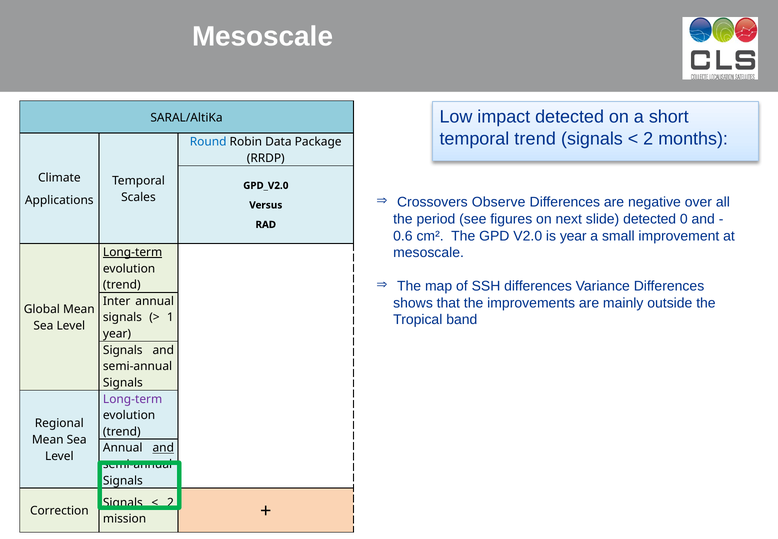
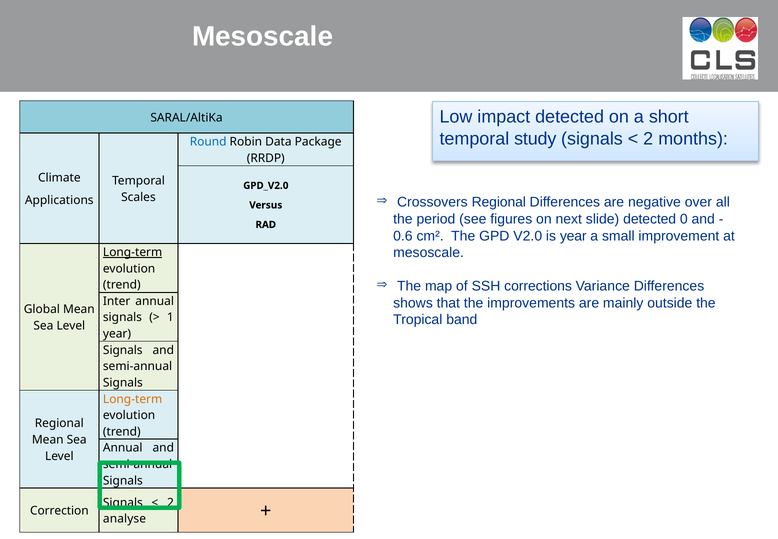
temporal trend: trend -> study
Crossovers Observe: Observe -> Regional
SSH differences: differences -> corrections
Long-term at (133, 399) colour: purple -> orange
and at (163, 448) underline: present -> none
mission: mission -> analyse
